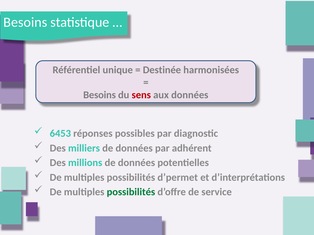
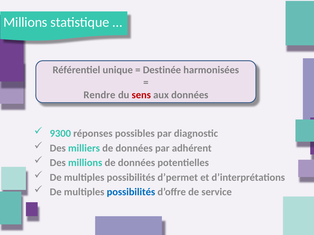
Besoins at (25, 22): Besoins -> Millions
Besoins at (100, 95): Besoins -> Rendre
6453: 6453 -> 9300
possibilités at (131, 192) colour: green -> blue
